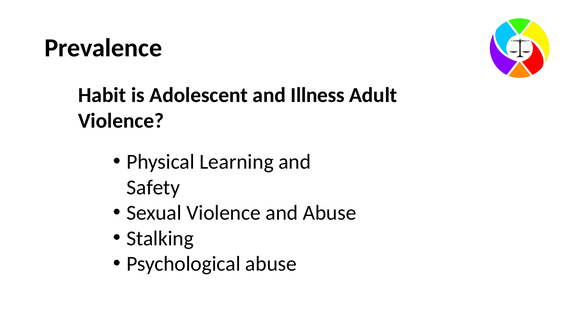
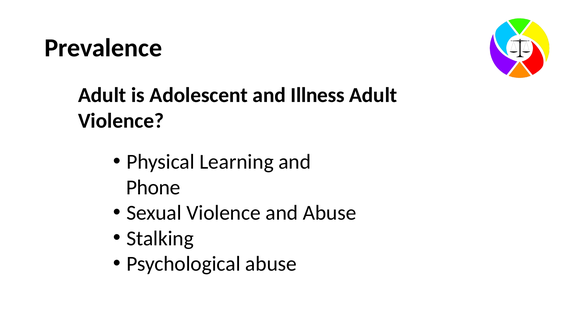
Habit at (102, 95): Habit -> Adult
Safety: Safety -> Phone
